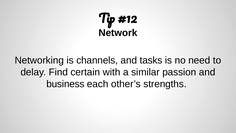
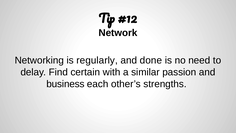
channels: channels -> regularly
tasks: tasks -> done
